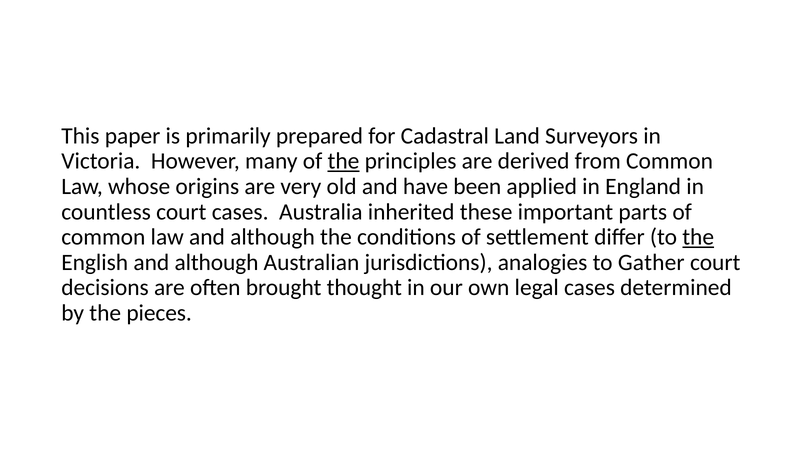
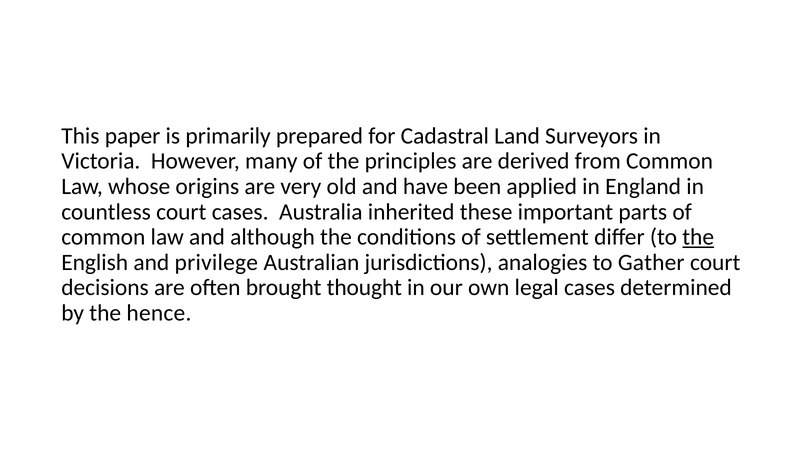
the at (343, 161) underline: present -> none
English and although: although -> privilege
pieces: pieces -> hence
